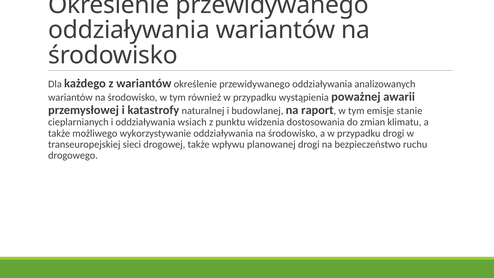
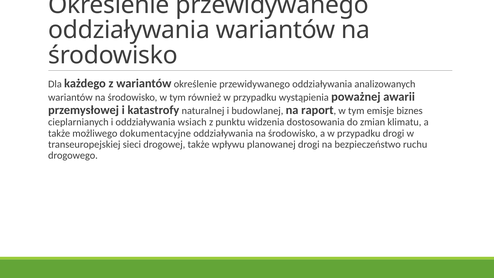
stanie: stanie -> biznes
wykorzystywanie: wykorzystywanie -> dokumentacyjne
